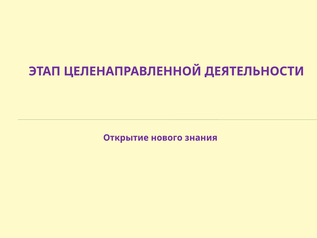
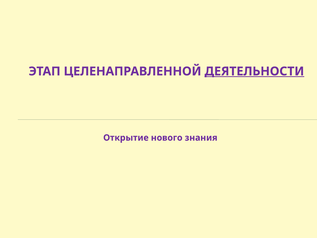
ДЕЯТЕЛЬНОСТИ underline: none -> present
